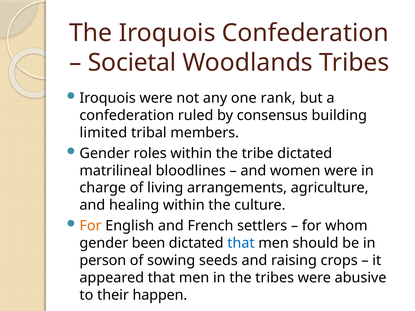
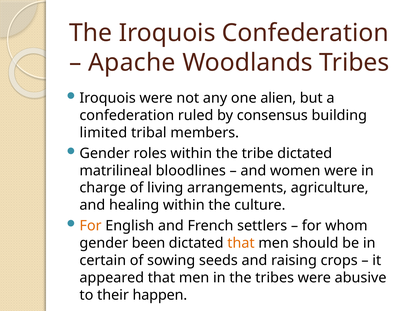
Societal: Societal -> Apache
rank: rank -> alien
that at (241, 243) colour: blue -> orange
person: person -> certain
